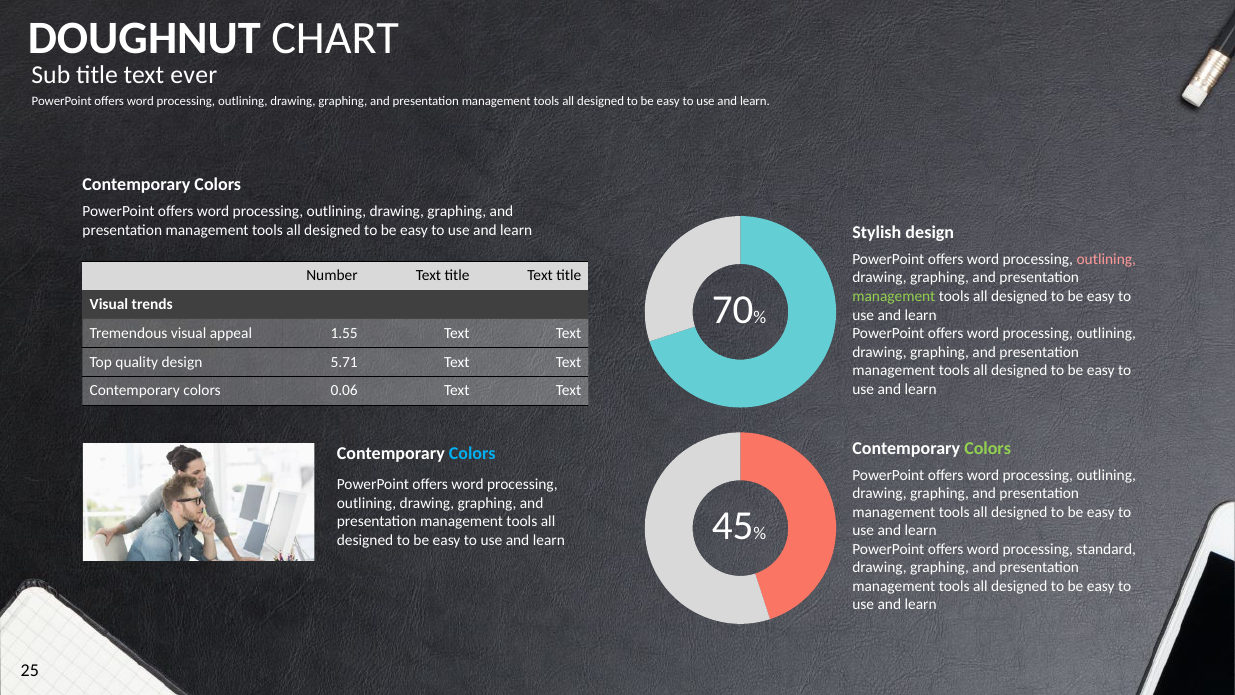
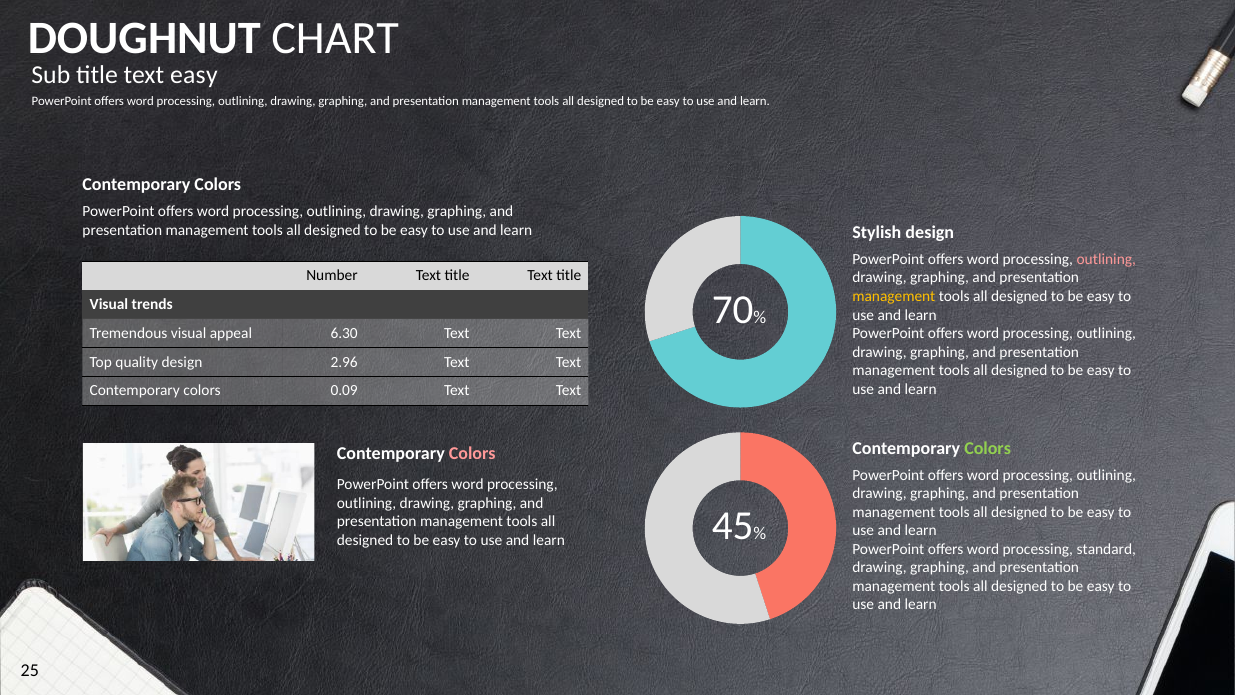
text ever: ever -> easy
management at (894, 296) colour: light green -> yellow
1.55: 1.55 -> 6.30
5.71: 5.71 -> 2.96
0.06: 0.06 -> 0.09
Colors at (472, 453) colour: light blue -> pink
